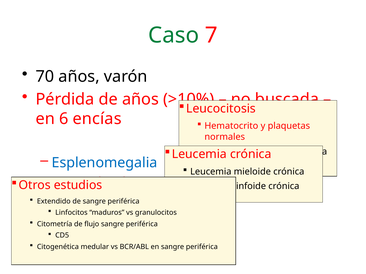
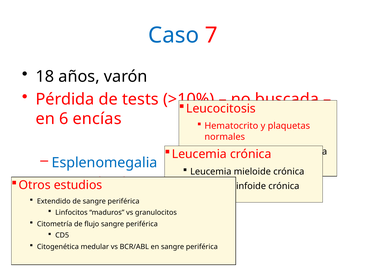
Caso colour: green -> blue
70: 70 -> 18
de años: años -> tests
